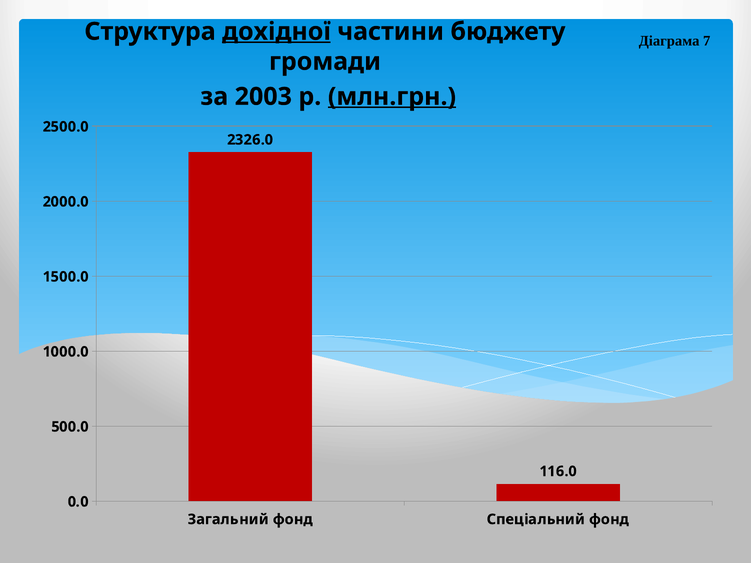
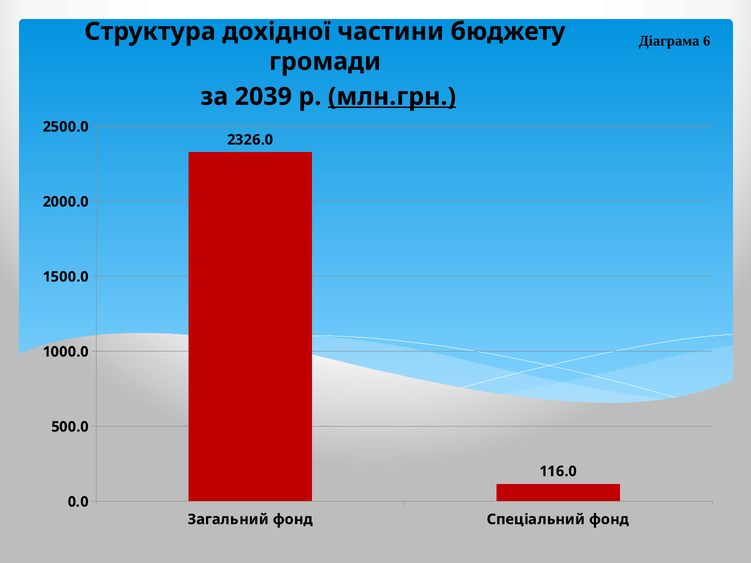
дохідної underline: present -> none
7: 7 -> 6
2003: 2003 -> 2039
